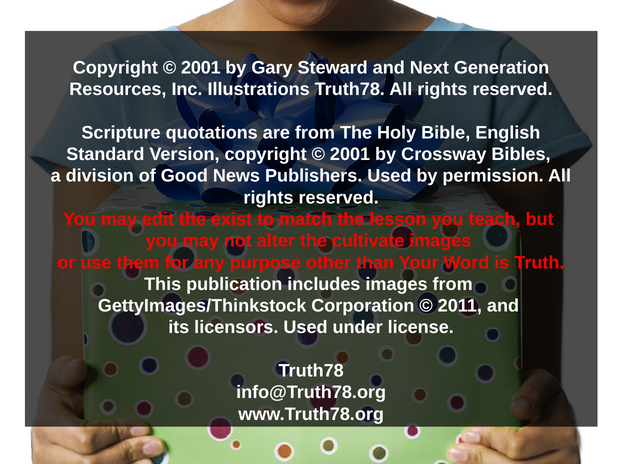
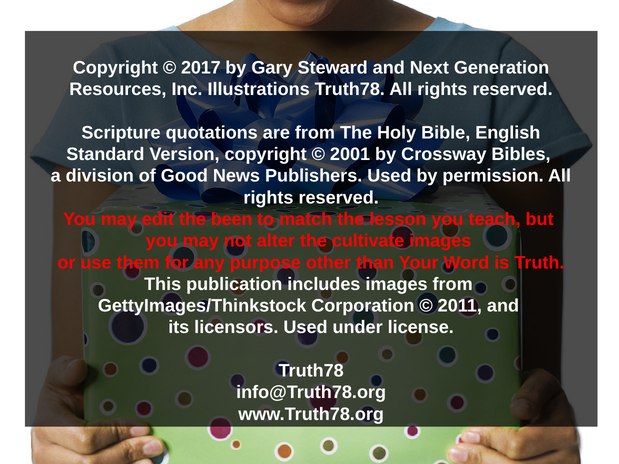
2001 at (201, 68): 2001 -> 2017
exist: exist -> been
